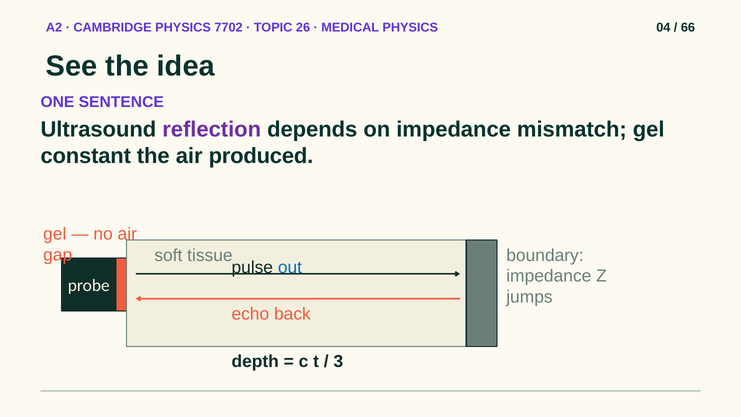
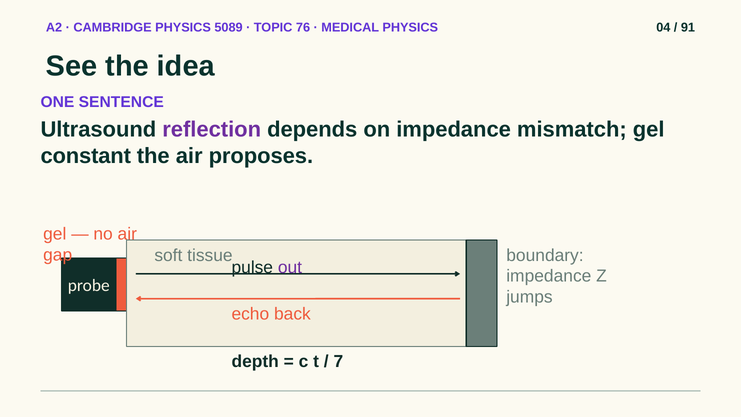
7702: 7702 -> 5089
26: 26 -> 76
66: 66 -> 91
produced: produced -> proposes
out colour: blue -> purple
3: 3 -> 7
